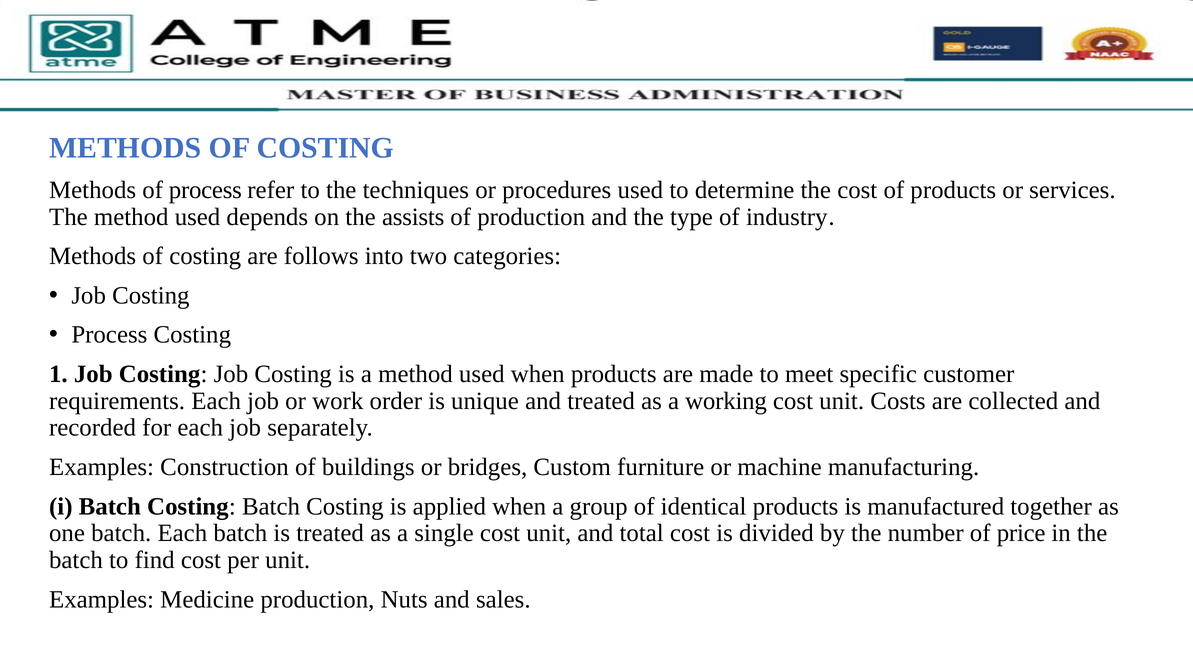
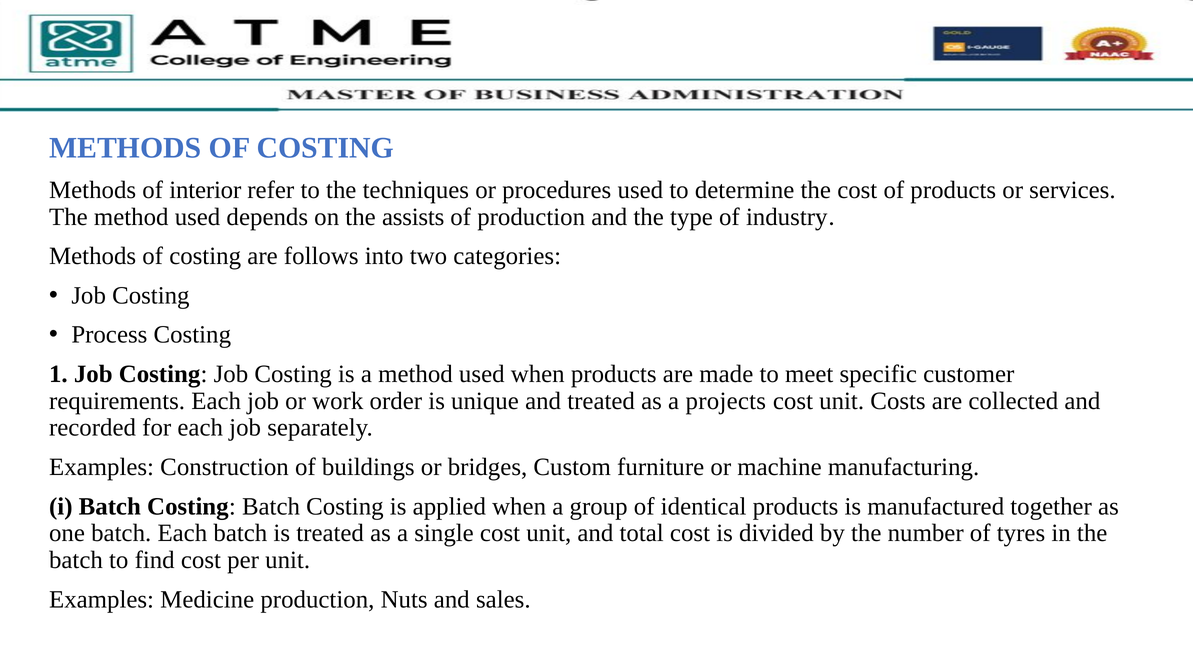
of process: process -> interior
working: working -> projects
price: price -> tyres
